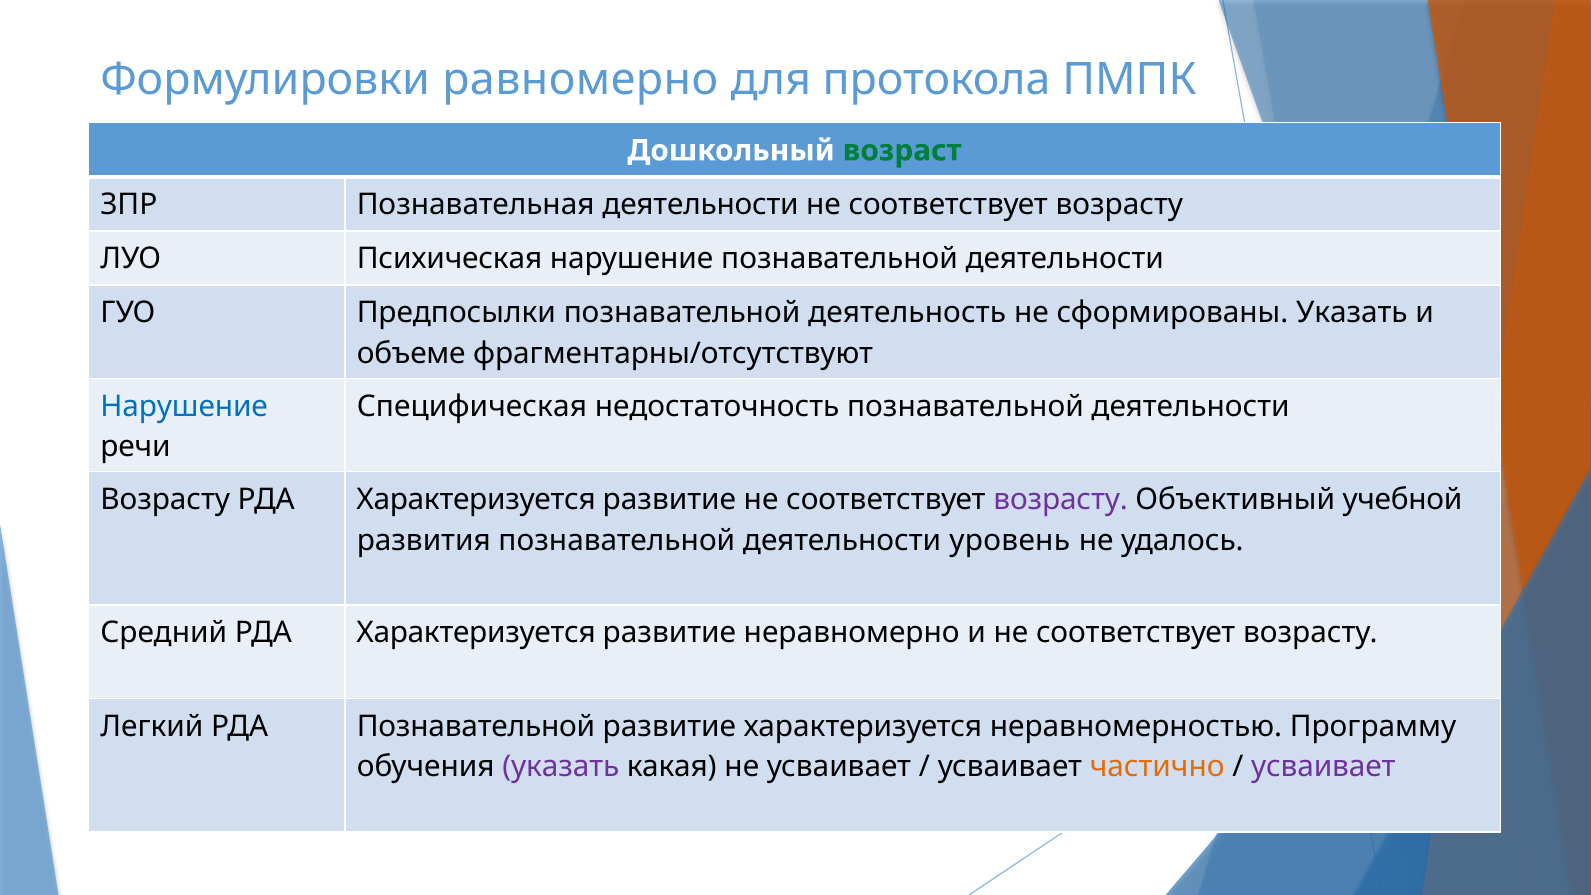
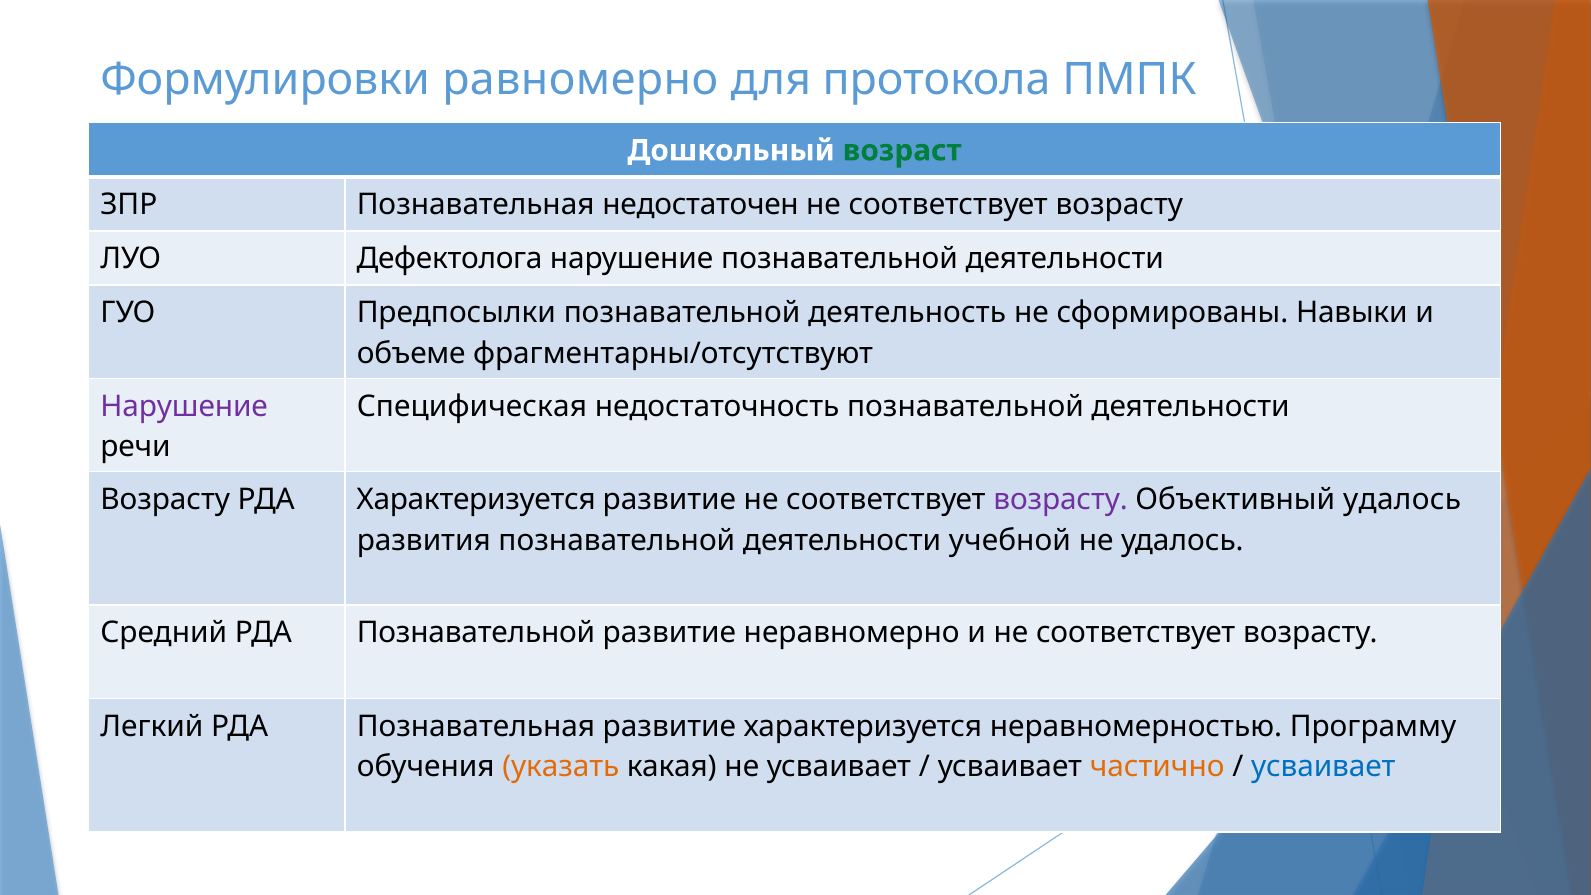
Познавательная деятельности: деятельности -> недостаточен
Психическая: Психическая -> Дефектолога
сформированы Указать: Указать -> Навыки
Нарушение at (184, 406) colour: blue -> purple
Объективный учебной: учебной -> удалось
уровень: уровень -> учебной
Средний РДА Характеризуется: Характеризуется -> Познавательной
РДА Познавательной: Познавательной -> Познавательная
указать at (561, 767) colour: purple -> orange
усваивает at (1323, 767) colour: purple -> blue
